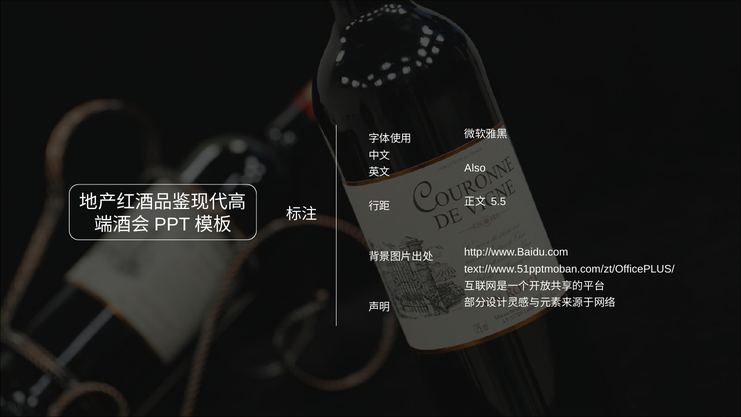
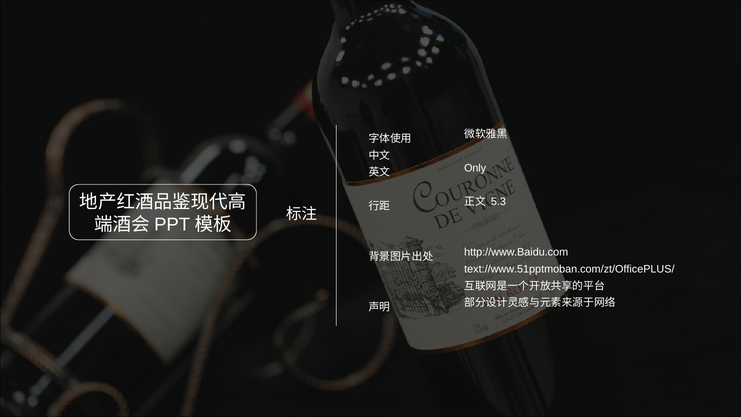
Also: Also -> Only
5.5: 5.5 -> 5.3
